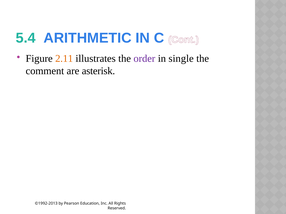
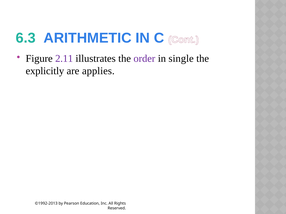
5.4: 5.4 -> 6.3
2.11 colour: orange -> purple
comment: comment -> explicitly
asterisk: asterisk -> applies
